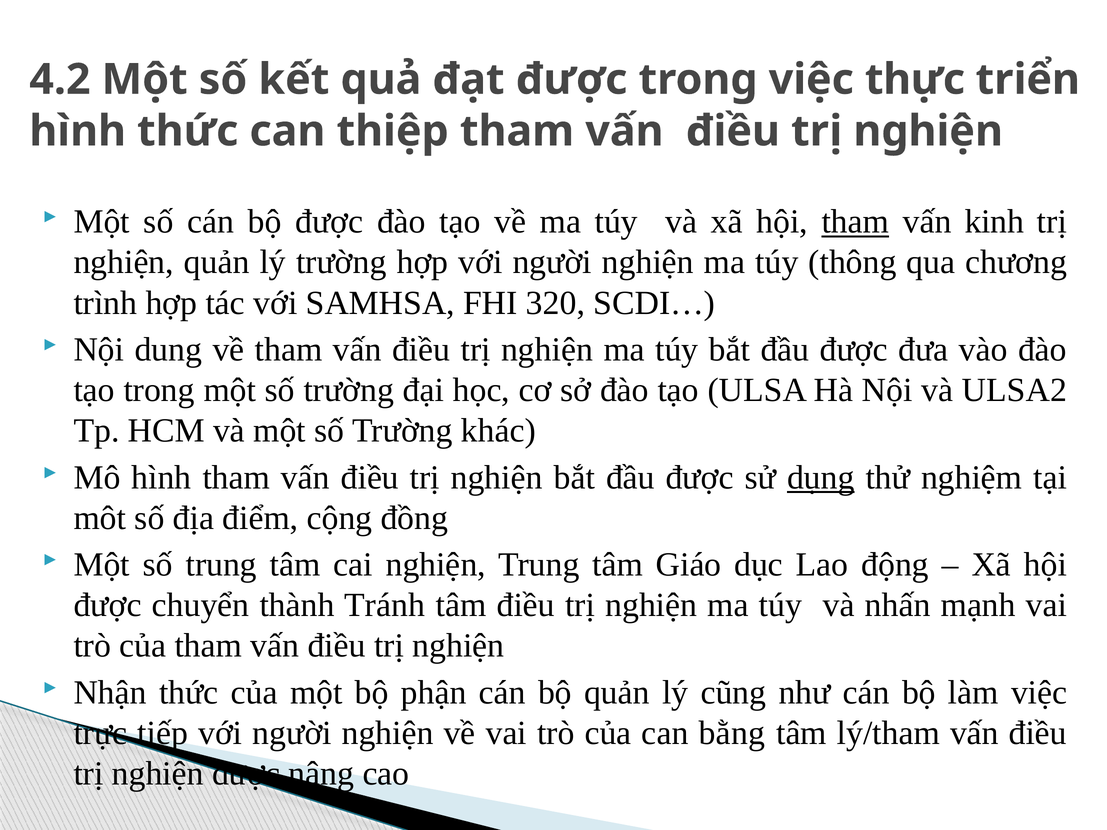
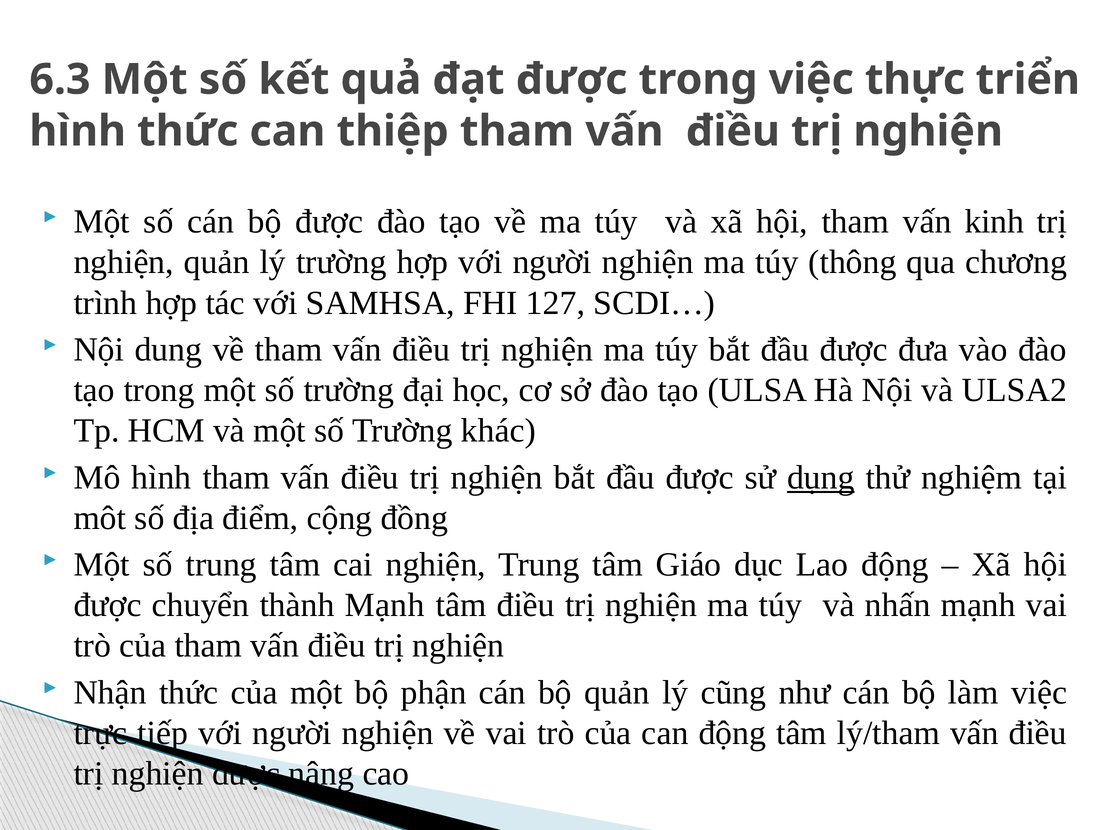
4.2: 4.2 -> 6.3
tham at (855, 222) underline: present -> none
320: 320 -> 127
thành Tránh: Tránh -> Mạnh
can bằng: bằng -> động
